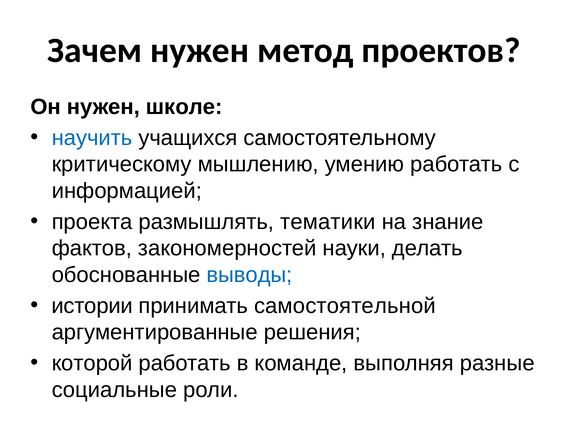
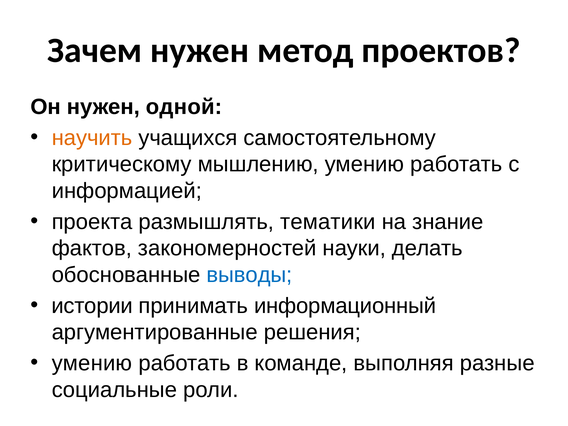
школе: школе -> одной
научить colour: blue -> orange
самостоятельной: самостоятельной -> информационный
которой at (92, 363): которой -> умению
